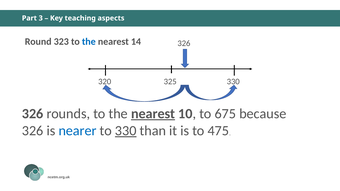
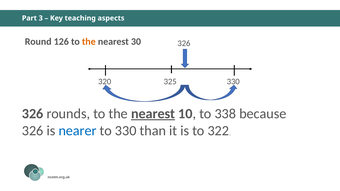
323: 323 -> 126
the at (89, 42) colour: blue -> orange
14: 14 -> 30
675: 675 -> 338
330 at (126, 131) underline: present -> none
475: 475 -> 322
